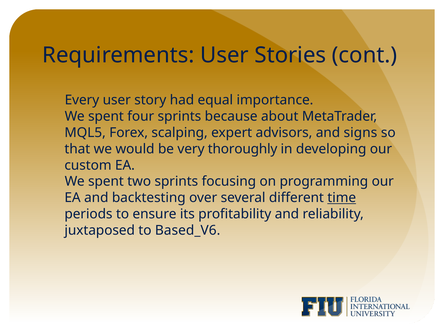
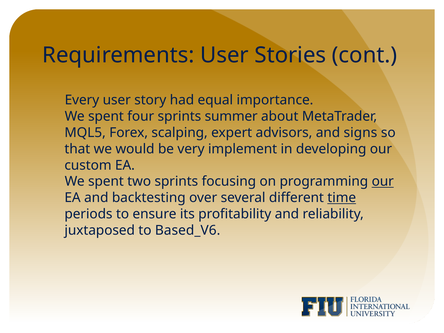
because: because -> summer
thoroughly: thoroughly -> implement
our at (383, 181) underline: none -> present
